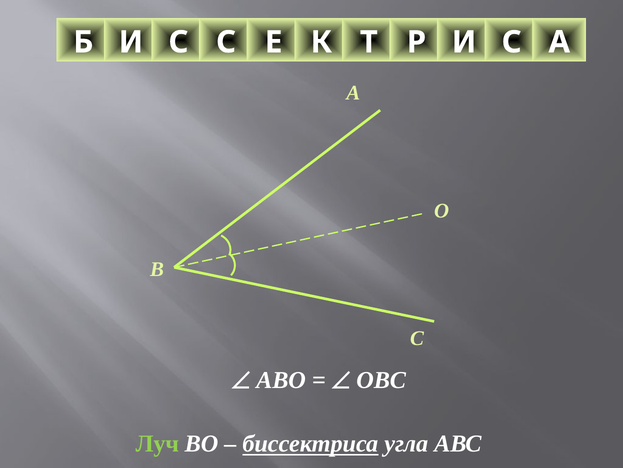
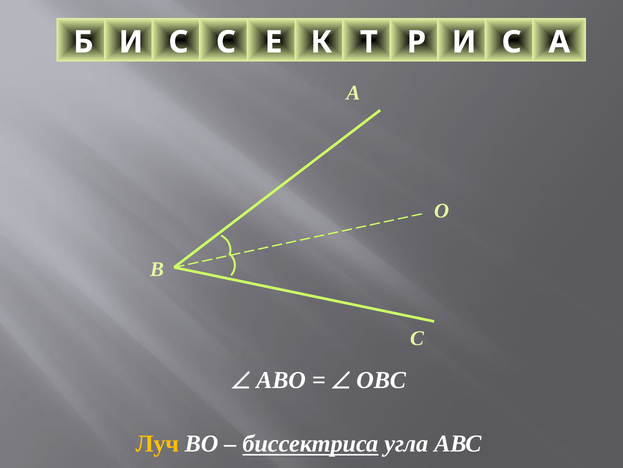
Луч colour: light green -> yellow
